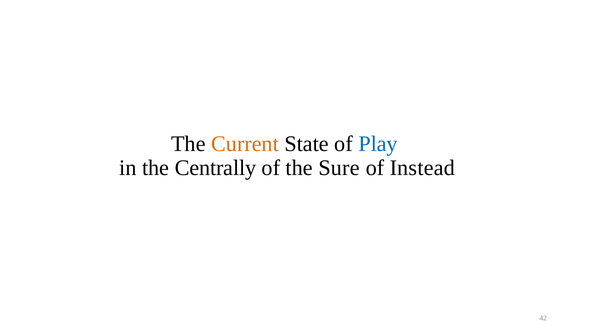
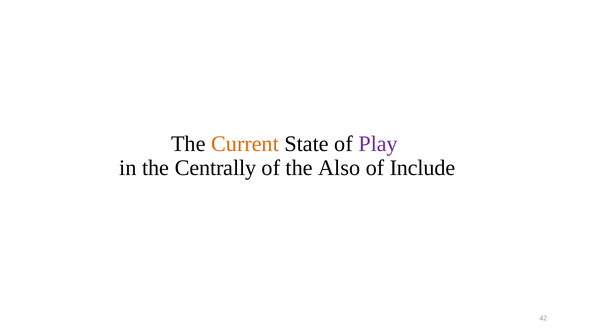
Play colour: blue -> purple
Sure: Sure -> Also
Instead: Instead -> Include
